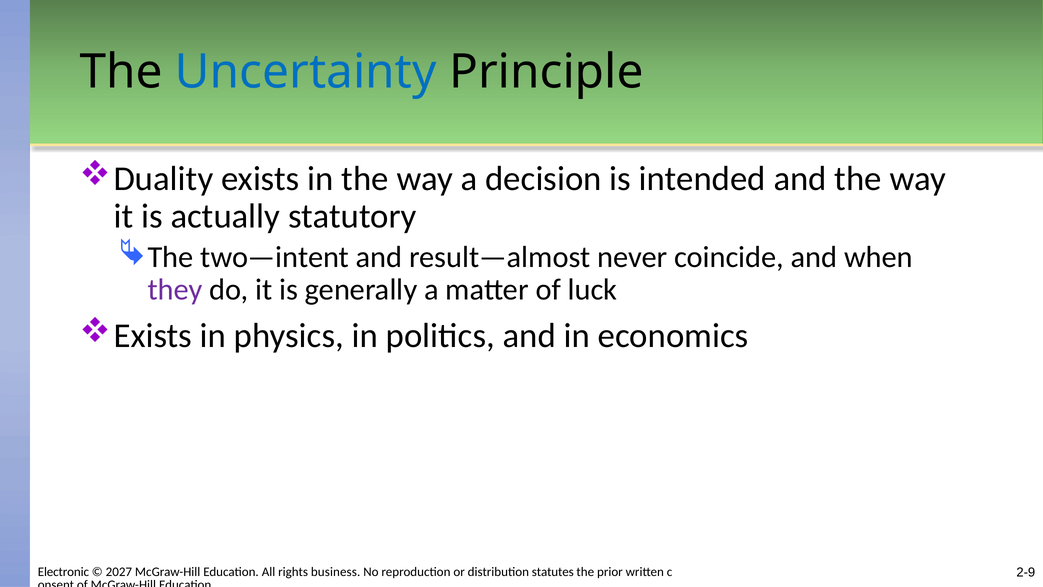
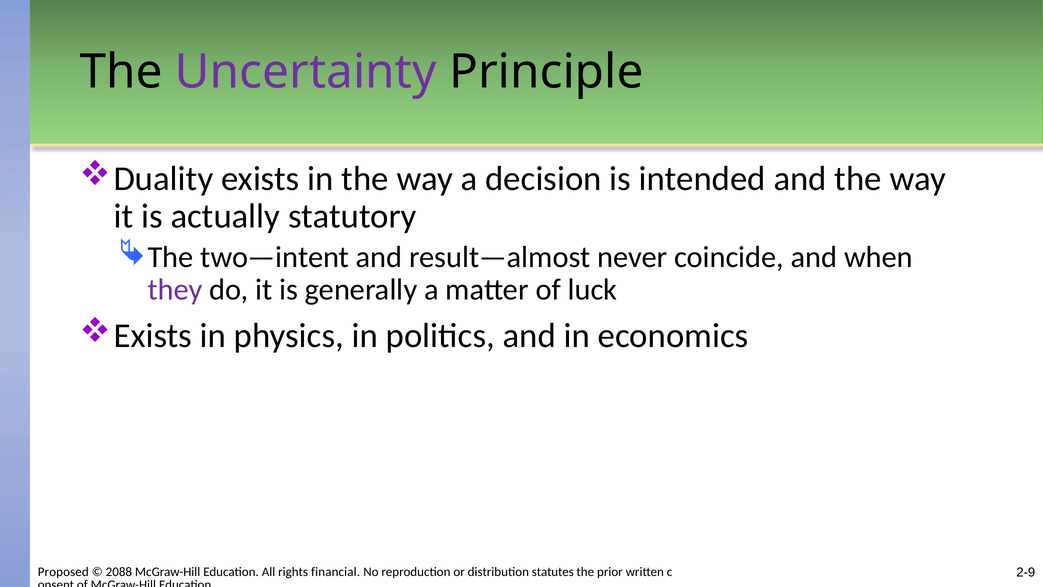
Uncertainty colour: blue -> purple
Electronic: Electronic -> Proposed
2027: 2027 -> 2088
business: business -> financial
